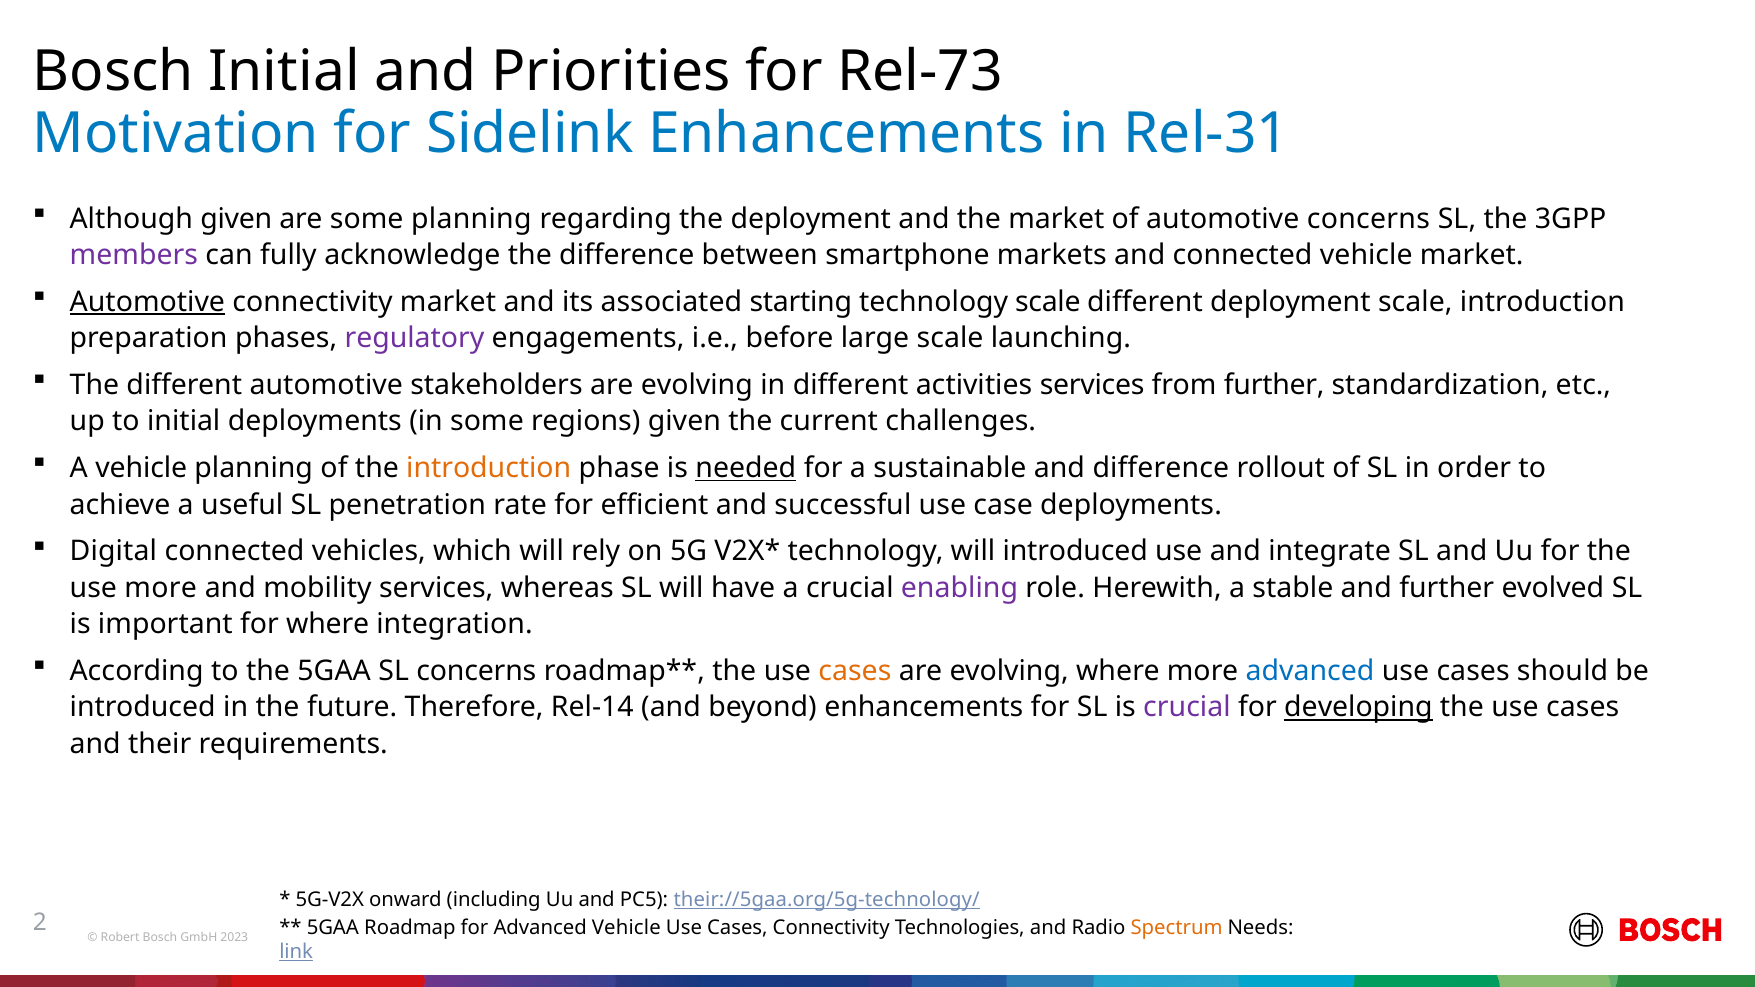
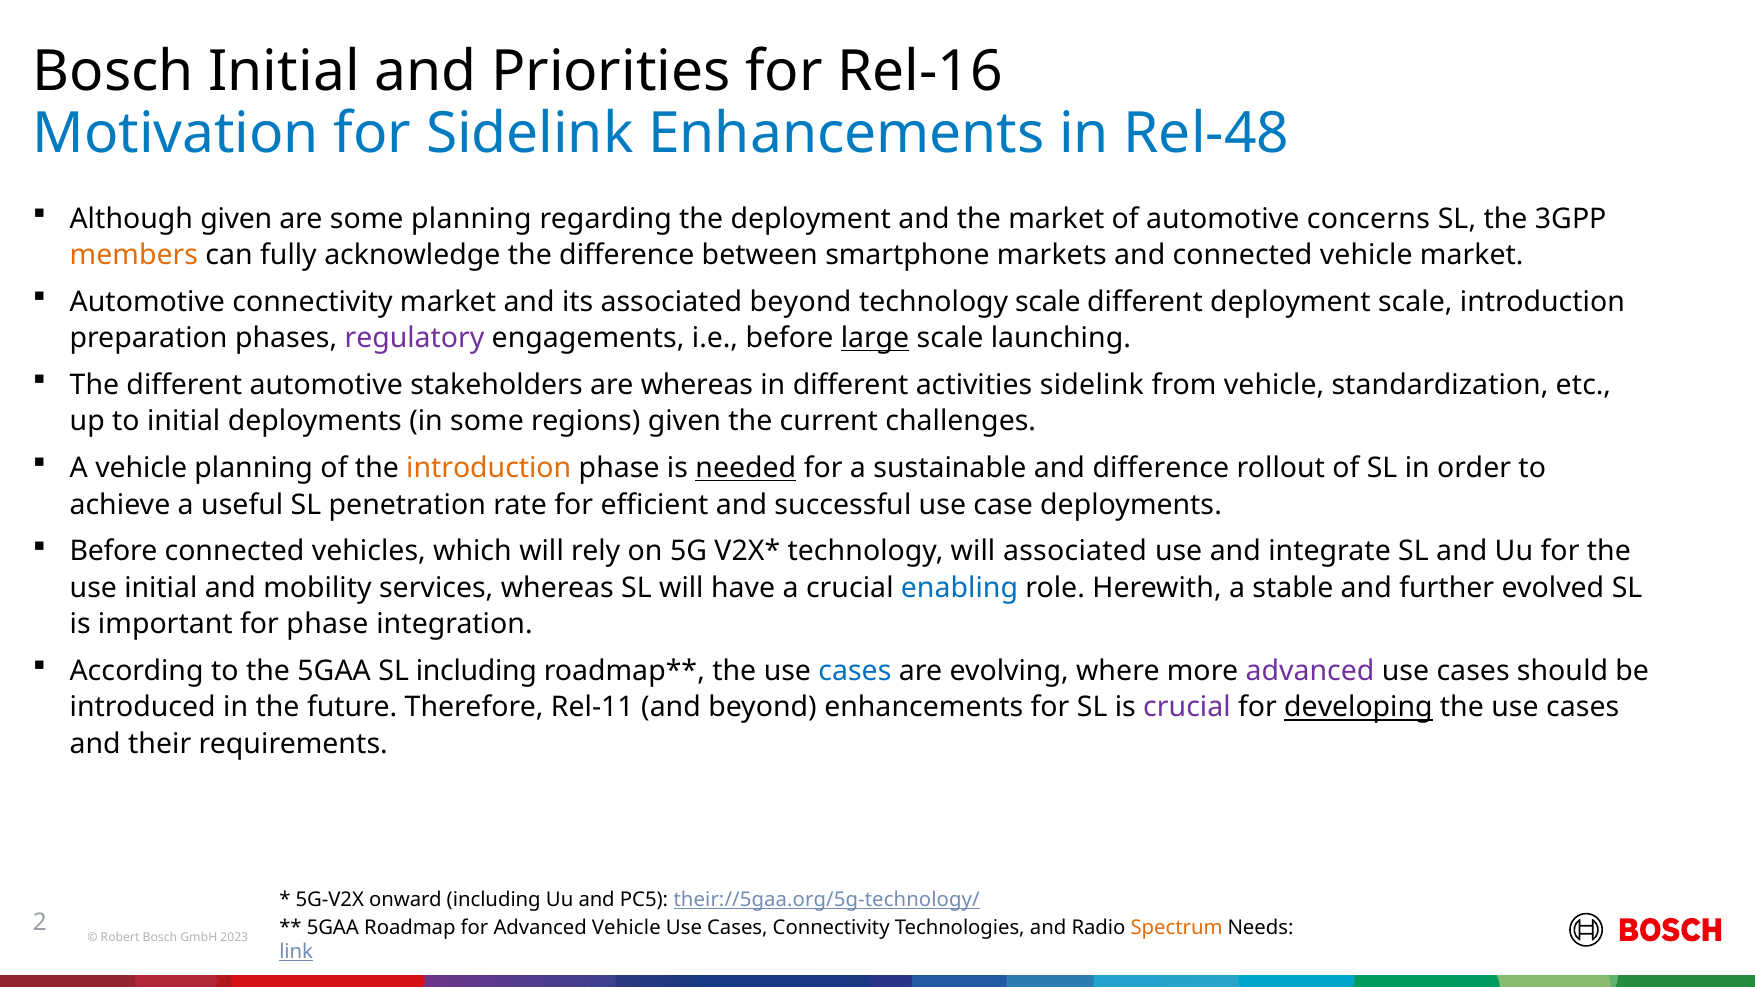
Rel-73: Rel-73 -> Rel-16
Rel-31: Rel-31 -> Rel-48
members colour: purple -> orange
Automotive at (147, 302) underline: present -> none
associated starting: starting -> beyond
large underline: none -> present
stakeholders are evolving: evolving -> whereas
activities services: services -> sidelink
from further: further -> vehicle
Digital at (113, 551): Digital -> Before
will introduced: introduced -> associated
use more: more -> initial
enabling colour: purple -> blue
for where: where -> phase
SL concerns: concerns -> including
cases at (855, 671) colour: orange -> blue
advanced at (1310, 671) colour: blue -> purple
Rel-14: Rel-14 -> Rel-11
